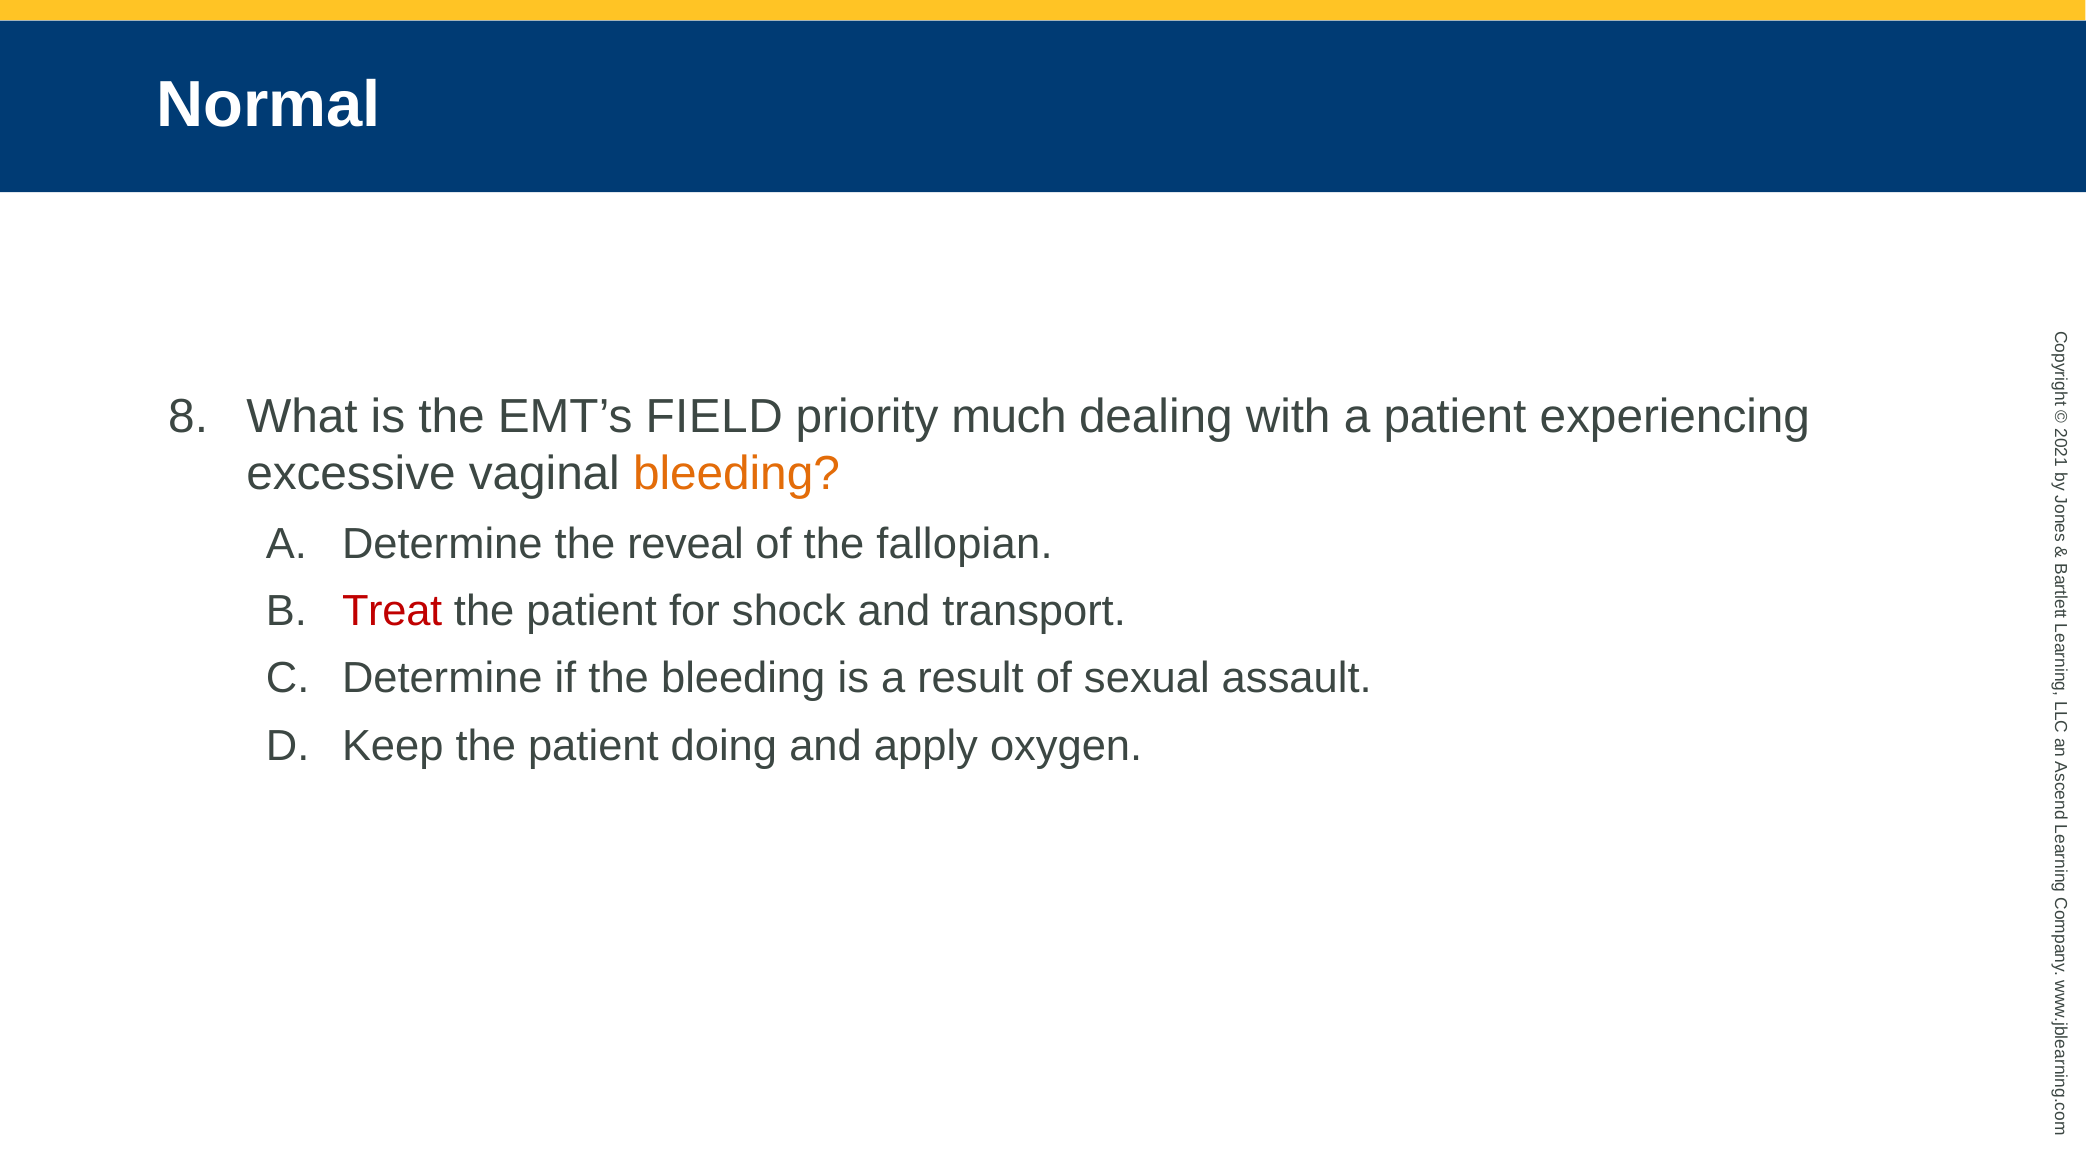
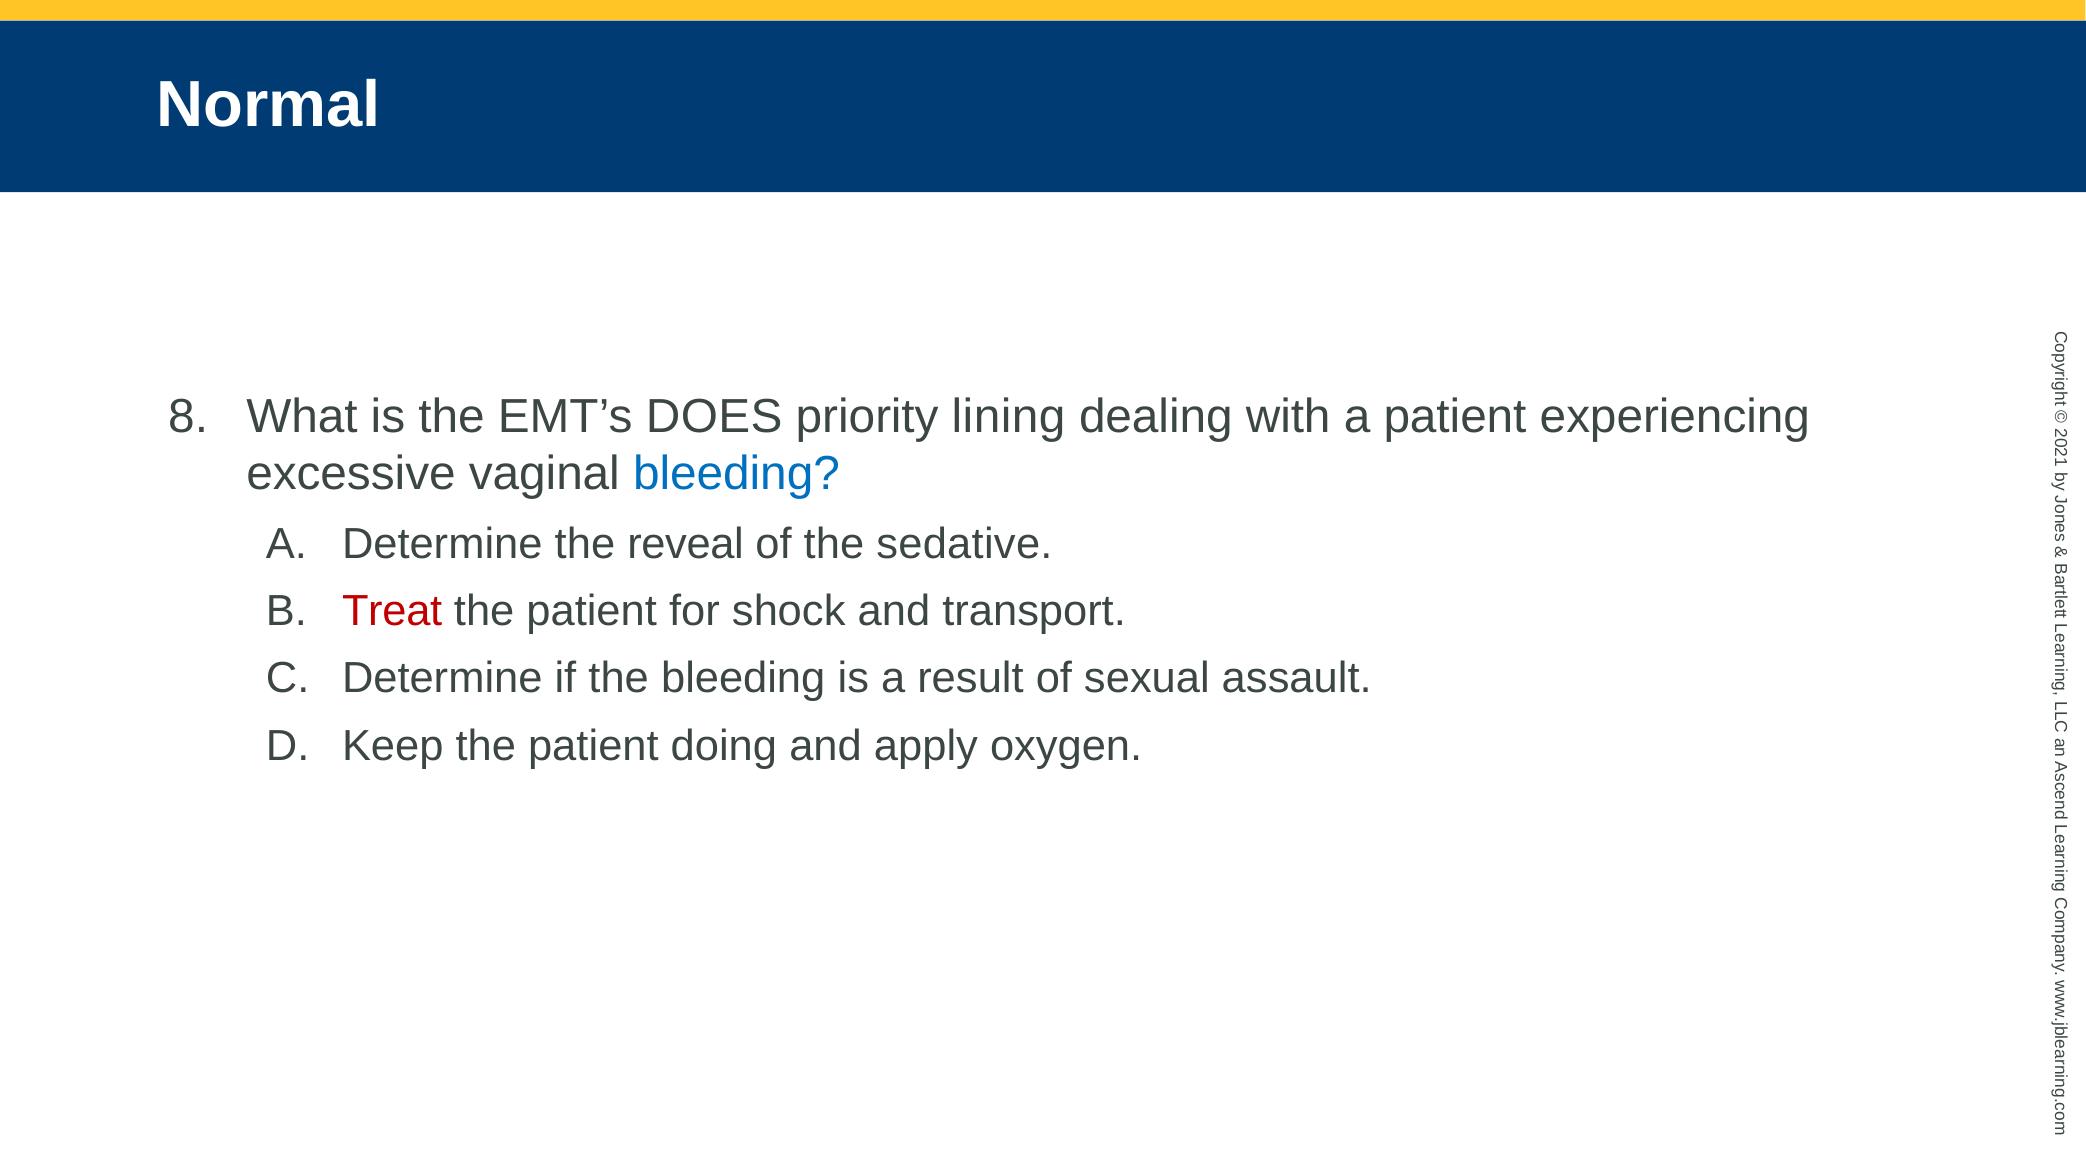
FIELD: FIELD -> DOES
much: much -> lining
bleeding at (736, 474) colour: orange -> blue
fallopian: fallopian -> sedative
